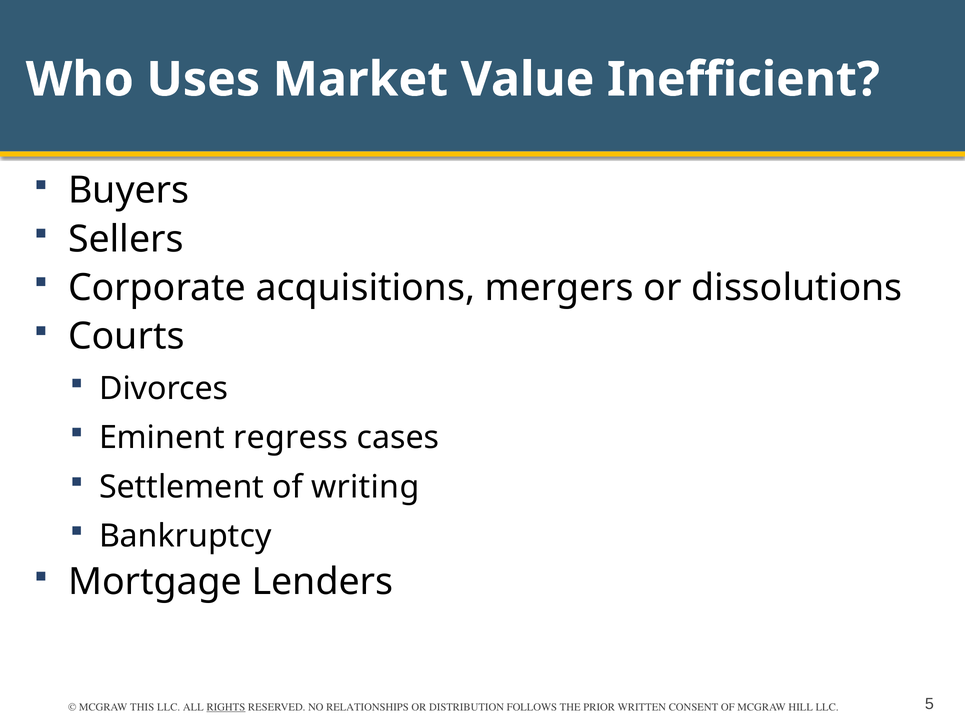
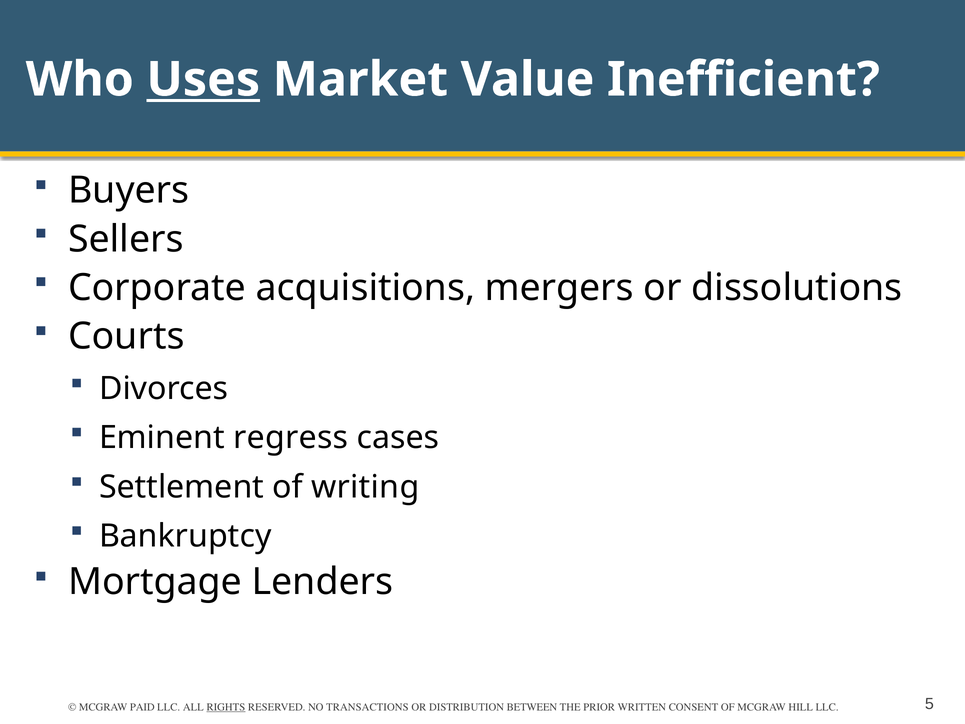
Uses underline: none -> present
THIS: THIS -> PAID
RELATIONSHIPS: RELATIONSHIPS -> TRANSACTIONS
FOLLOWS: FOLLOWS -> BETWEEN
